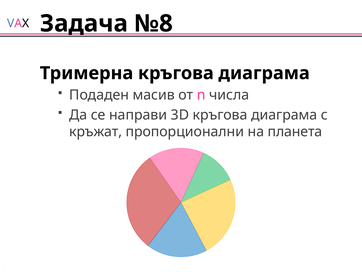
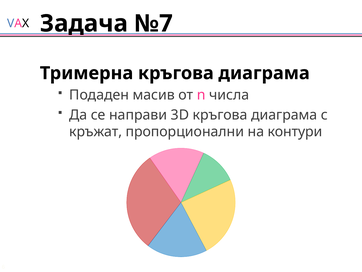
№8: №8 -> №7
планета: планета -> контури
